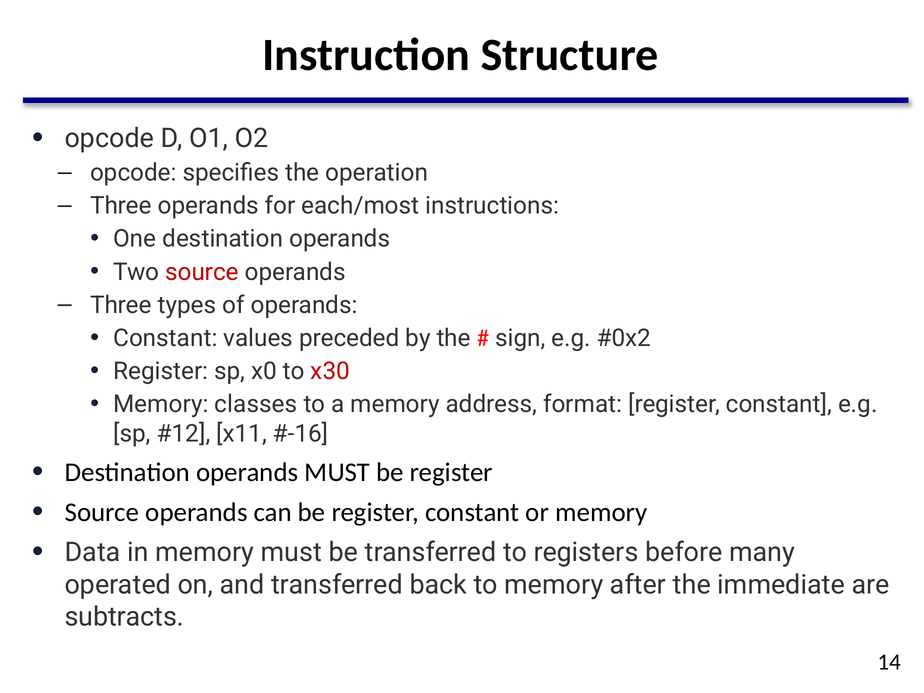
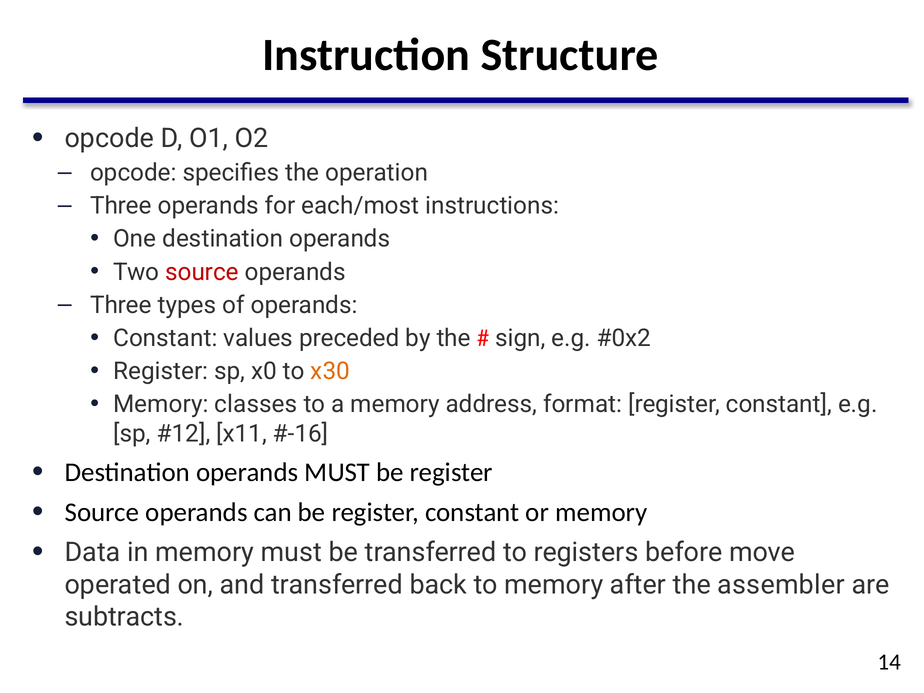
x30 colour: red -> orange
many: many -> move
immediate: immediate -> assembler
